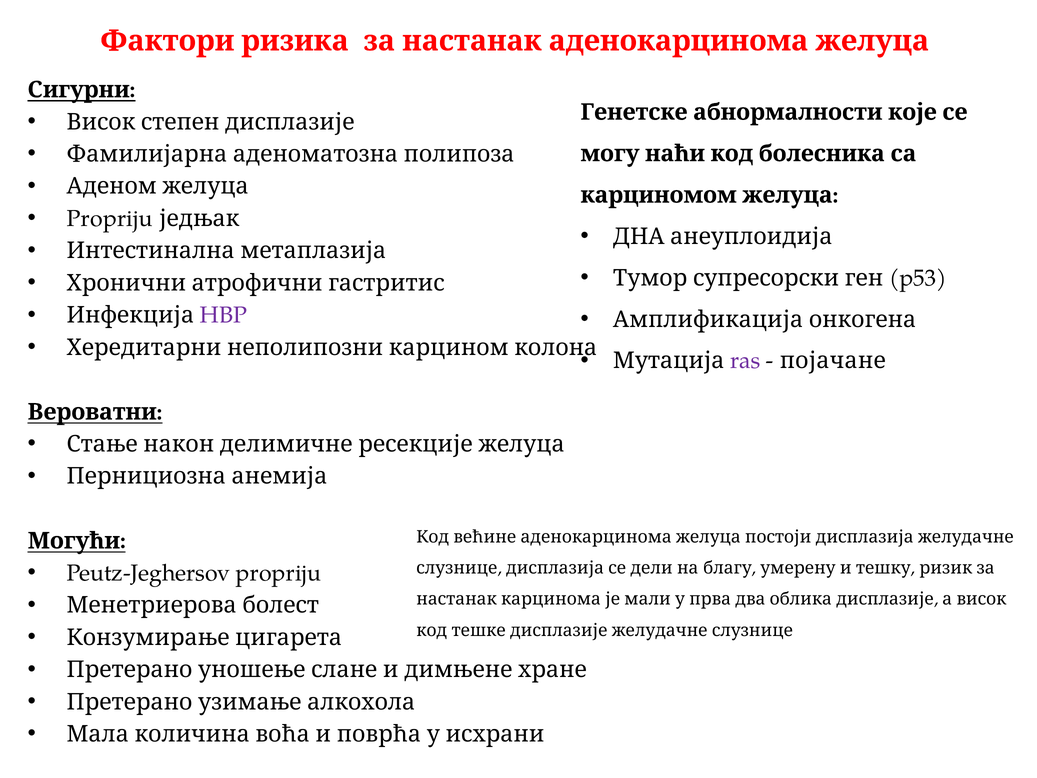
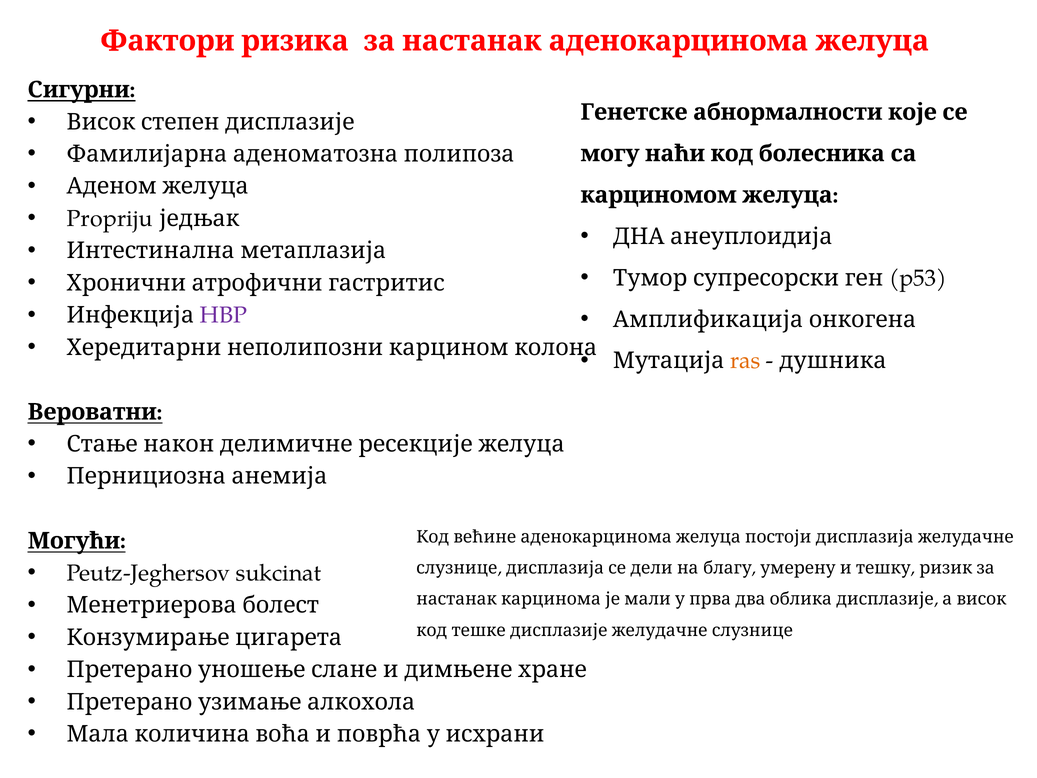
ras colour: purple -> orange
појачане: појачане -> душника
Peutz-Jeghersov propriju: propriju -> sukcinat
